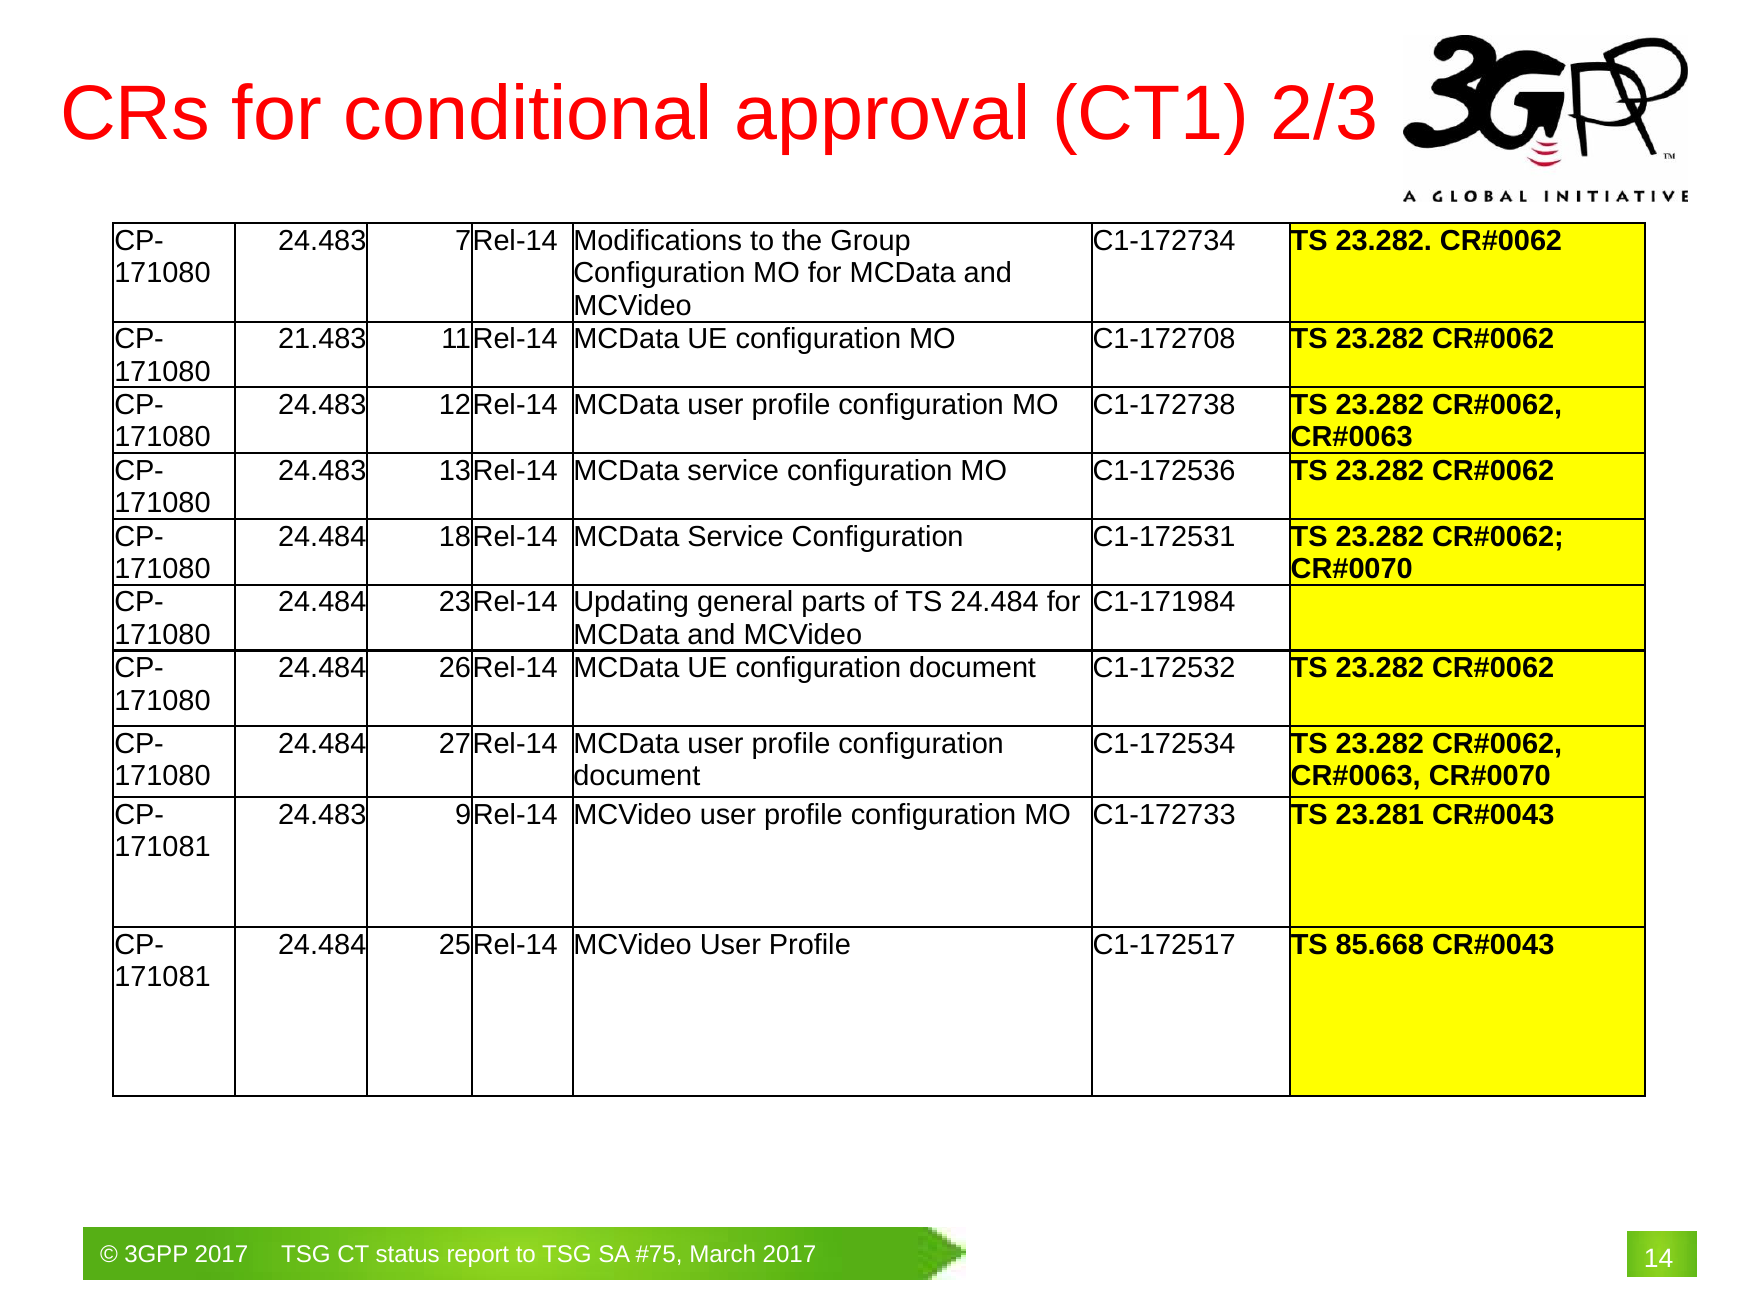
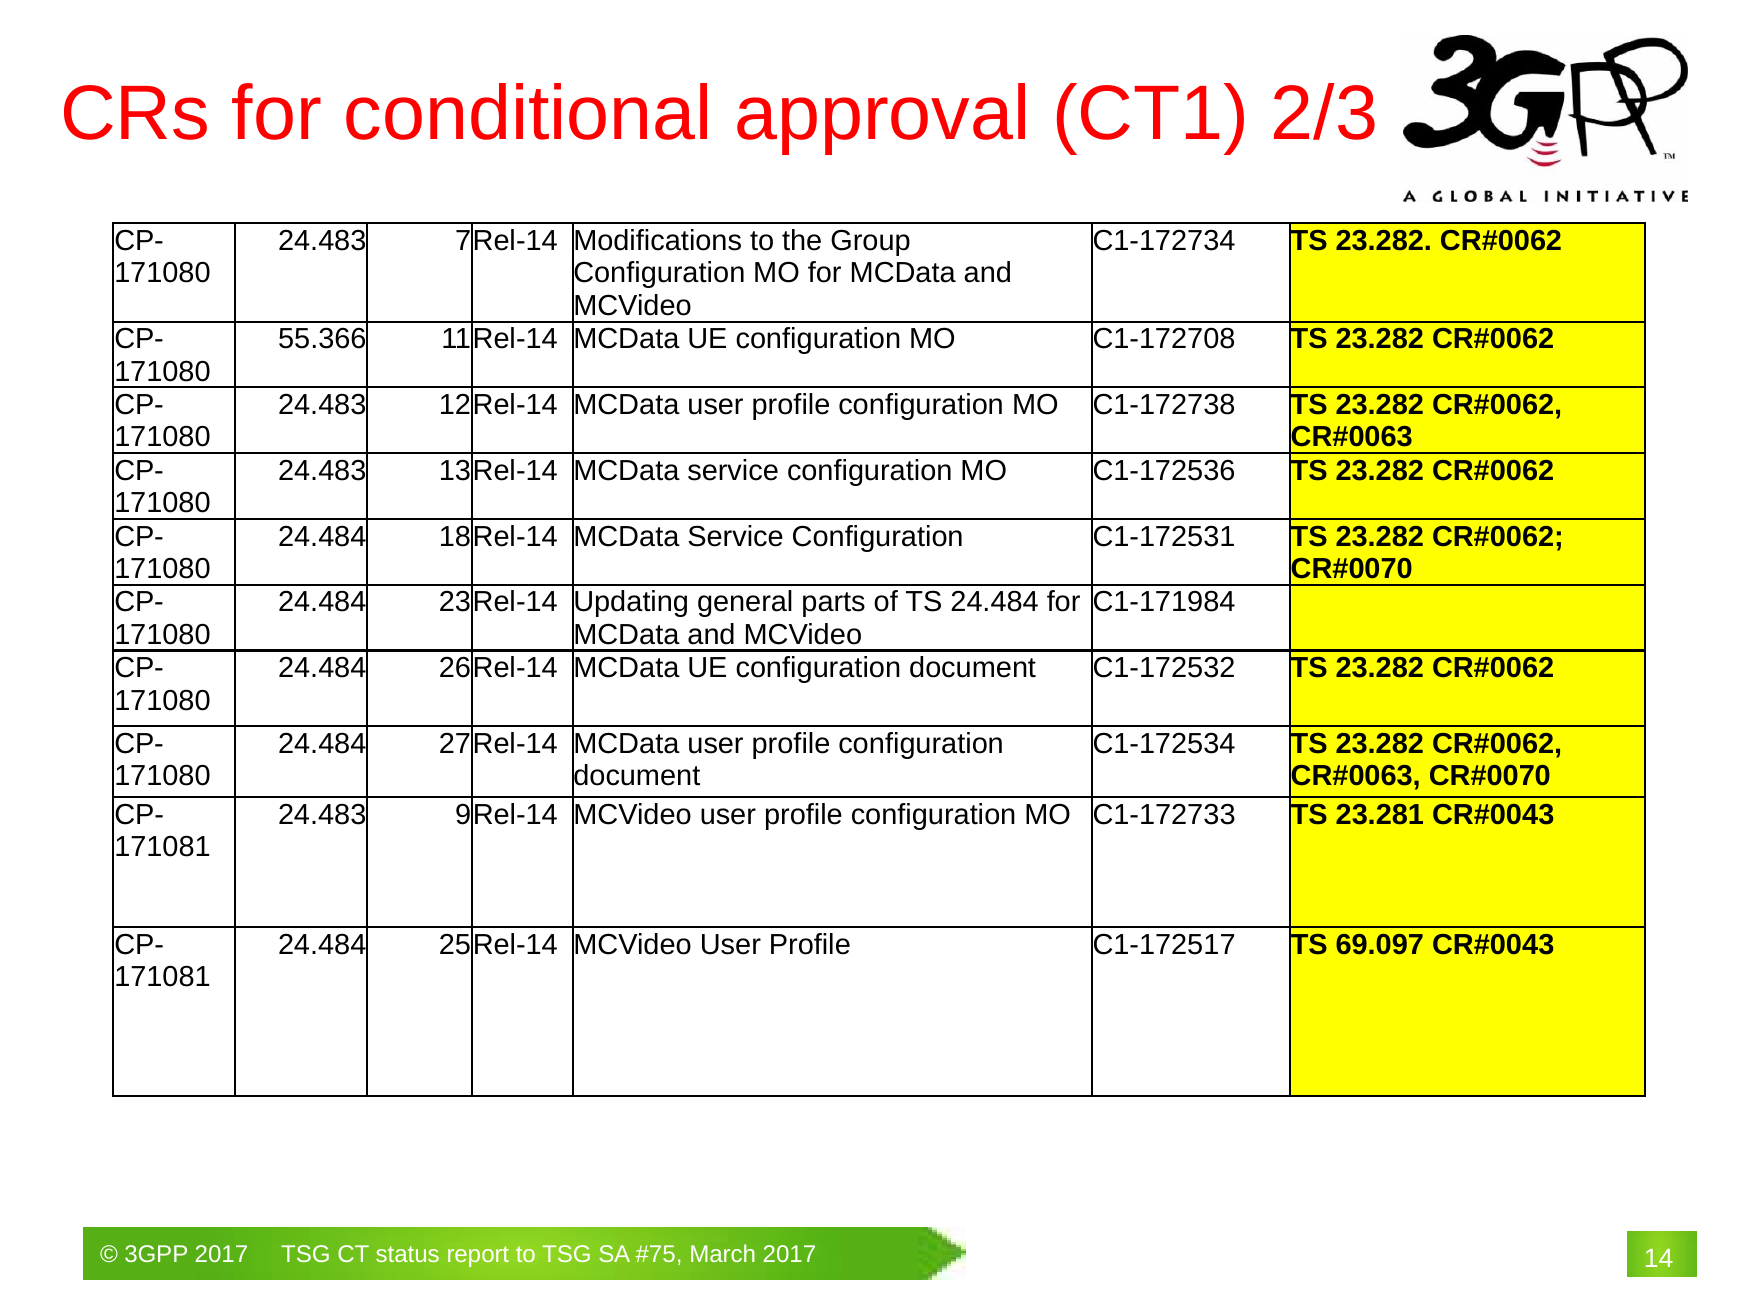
21.483: 21.483 -> 55.366
85.668: 85.668 -> 69.097
